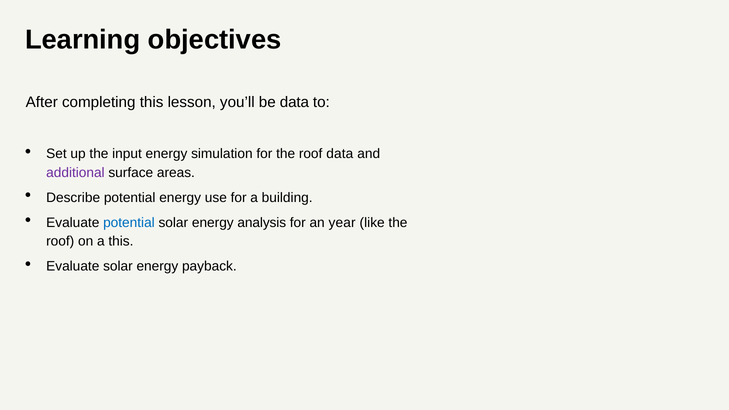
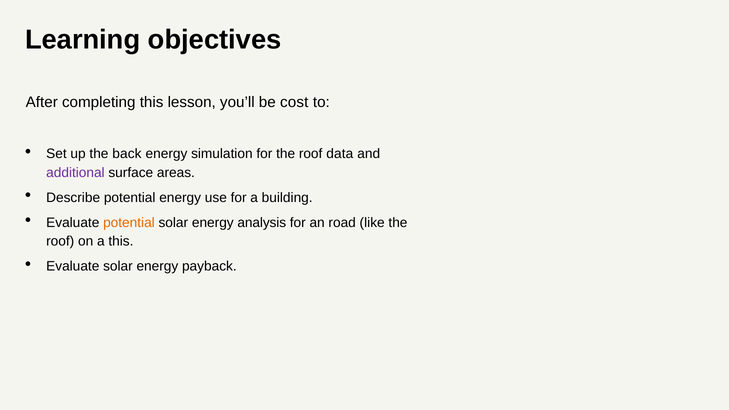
be data: data -> cost
input: input -> back
potential at (129, 223) colour: blue -> orange
year: year -> road
